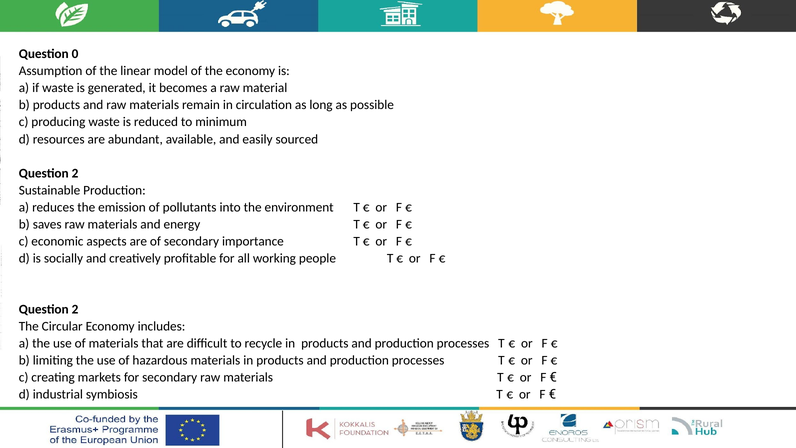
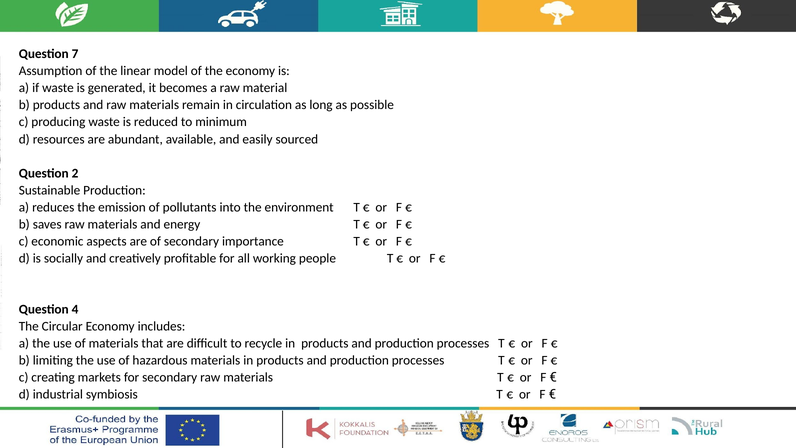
0: 0 -> 7
2 at (75, 309): 2 -> 4
